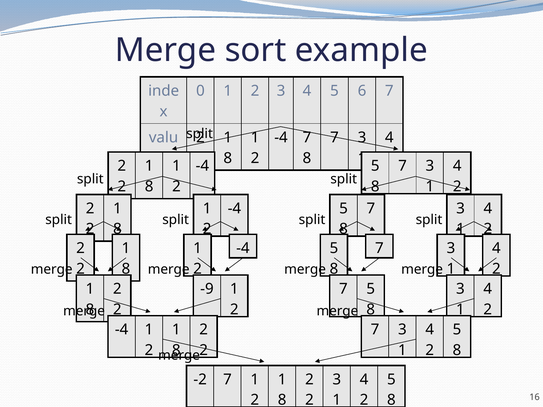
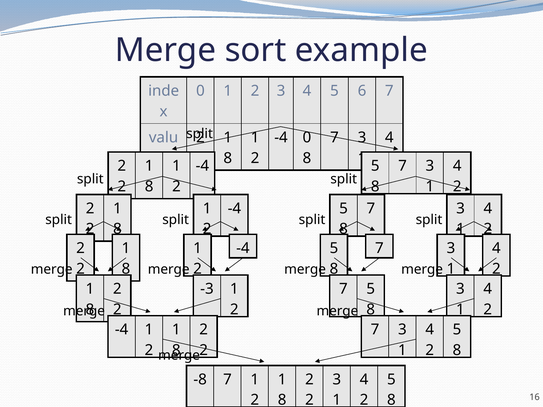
-4 7: 7 -> 0
-9: -9 -> -3
-2: -2 -> -8
